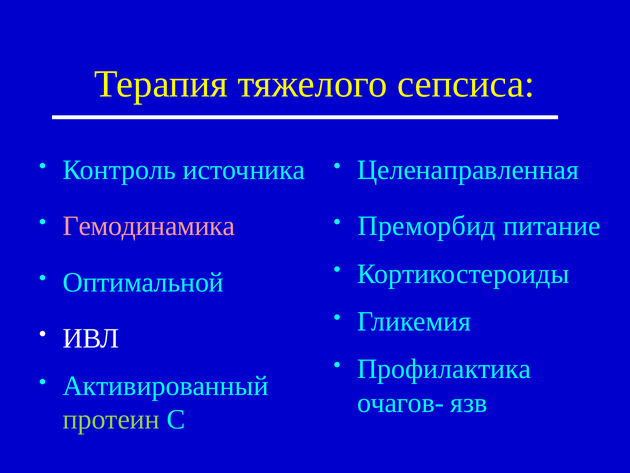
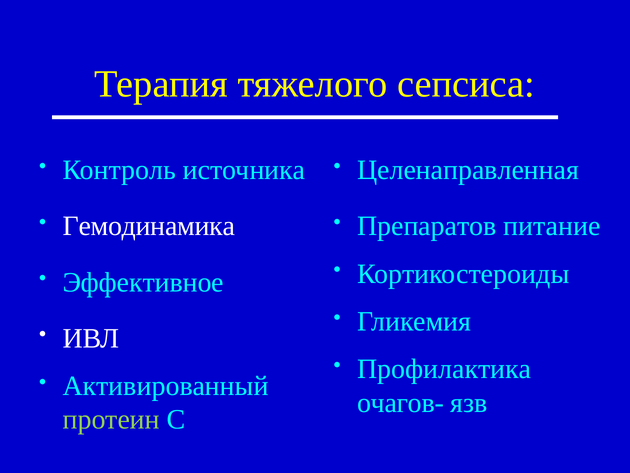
Гемодинамика colour: pink -> white
Преморбид: Преморбид -> Препаратов
Оптимальной: Оптимальной -> Эффективное
